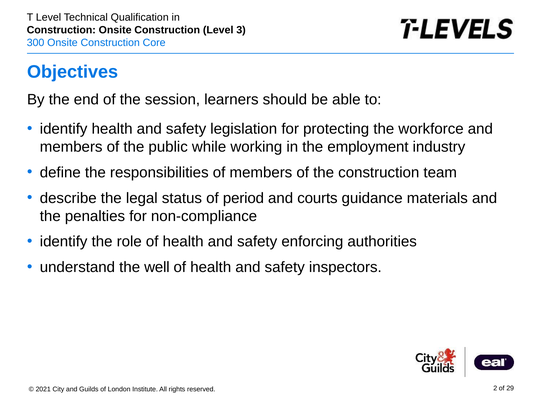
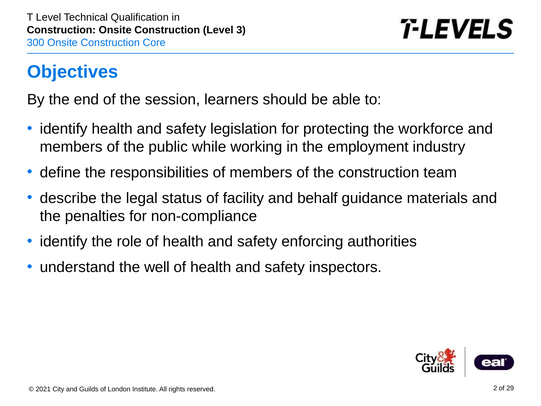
period: period -> facility
courts: courts -> behalf
